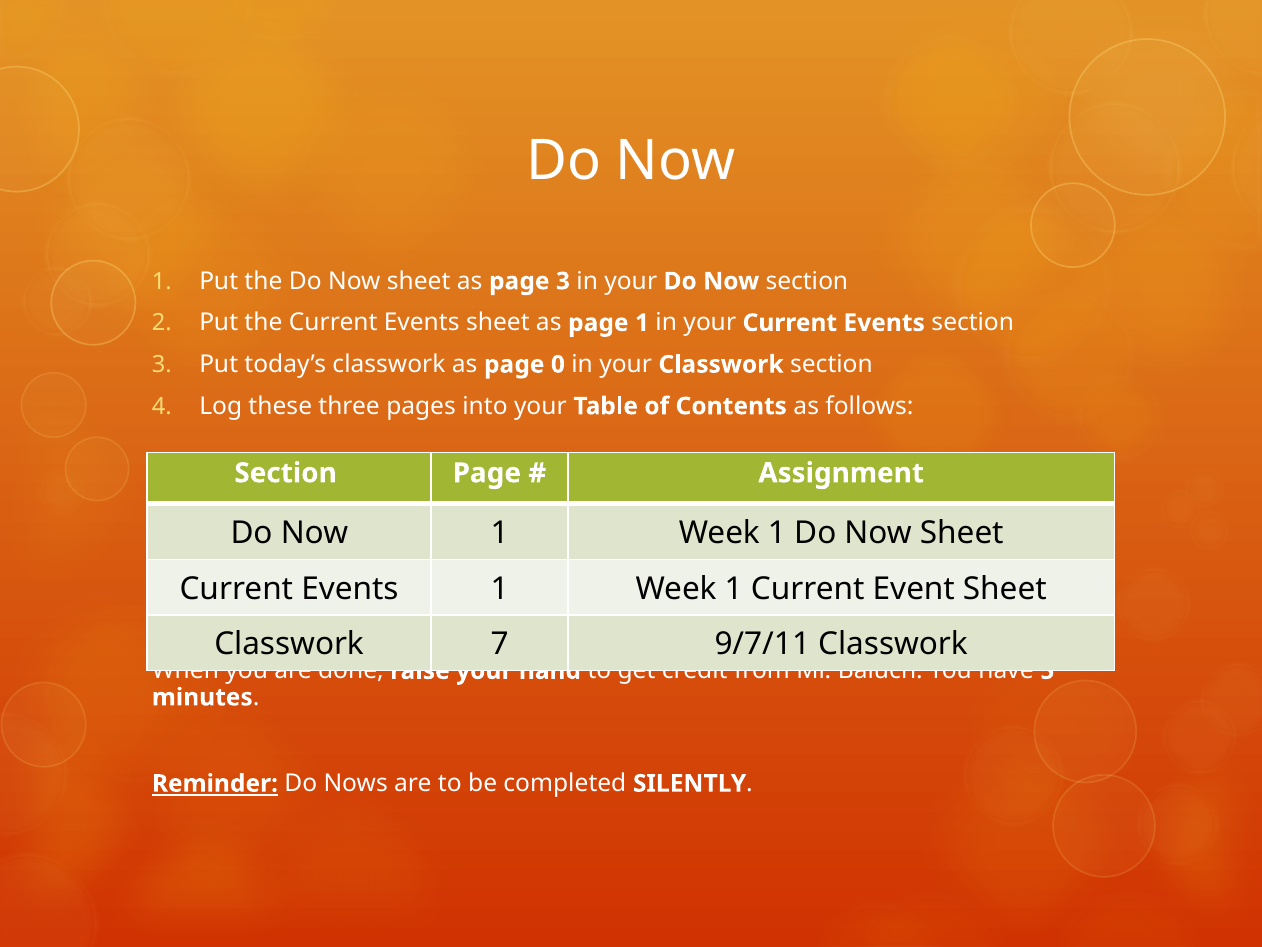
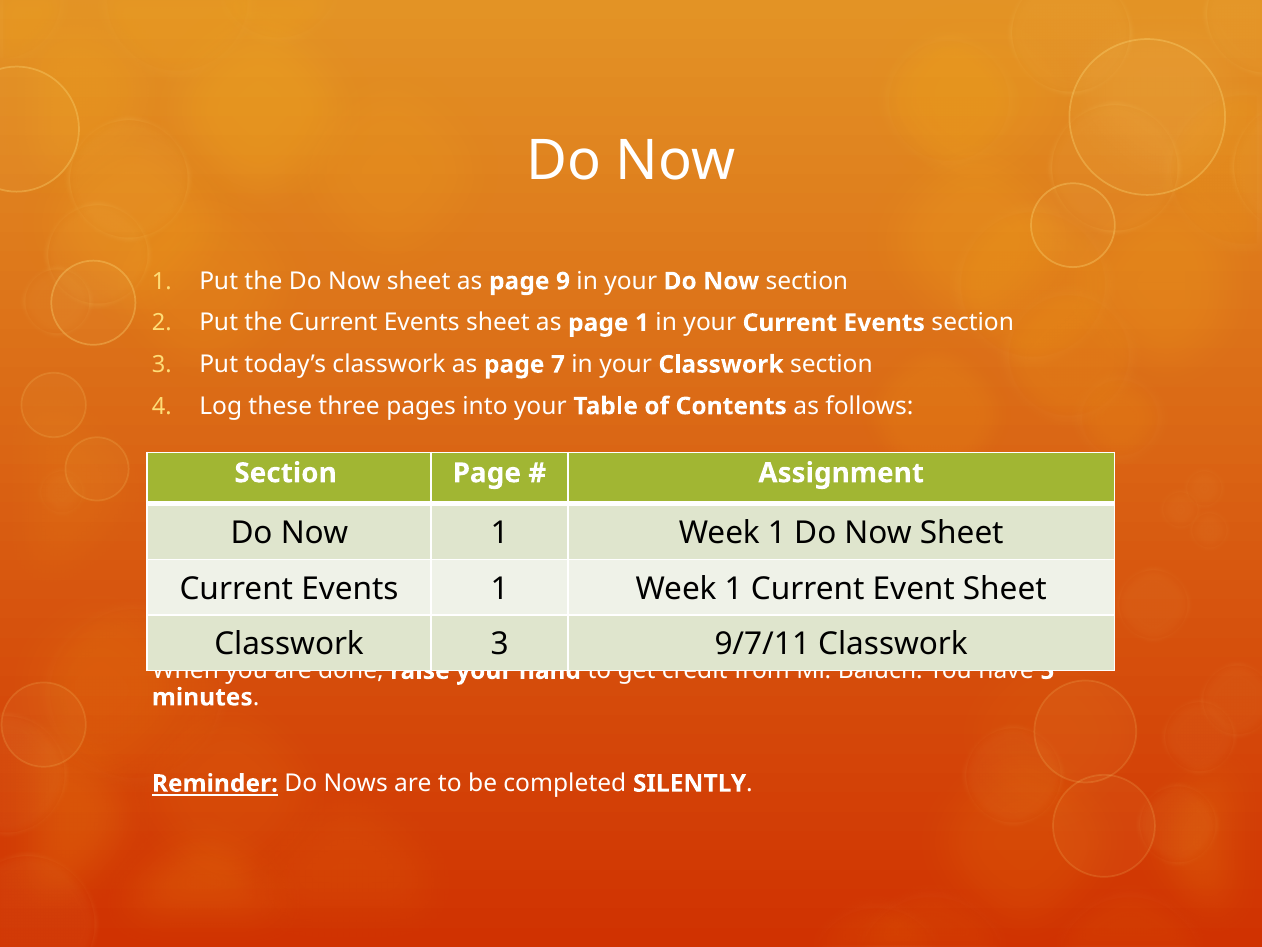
page 3: 3 -> 9
0: 0 -> 7
Classwork 7: 7 -> 3
